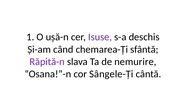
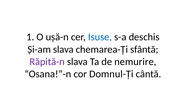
Isuse colour: purple -> blue
Și-am când: când -> slava
Sângele-Ți: Sângele-Ți -> Domnul-Ți
